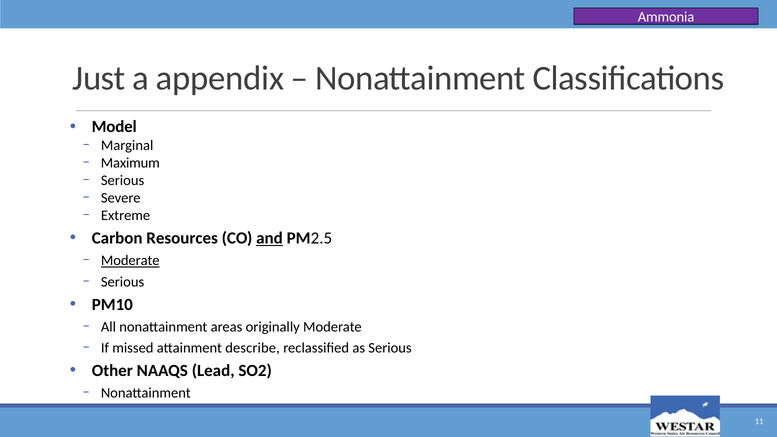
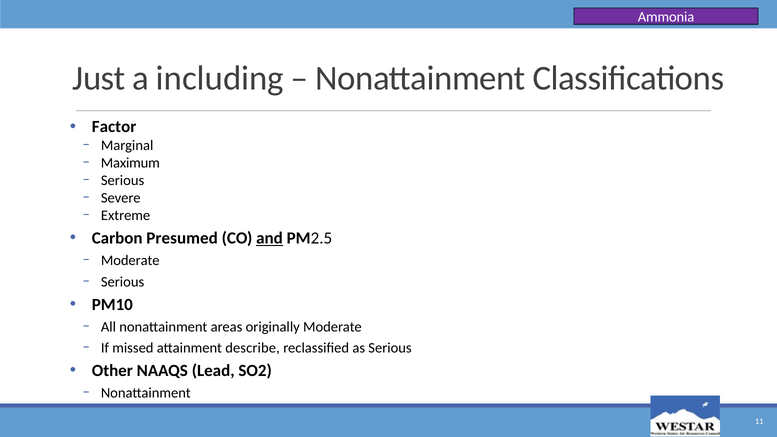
appendix: appendix -> including
Model: Model -> Factor
Resources: Resources -> Presumed
Moderate at (130, 261) underline: present -> none
